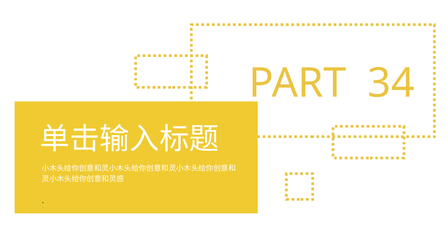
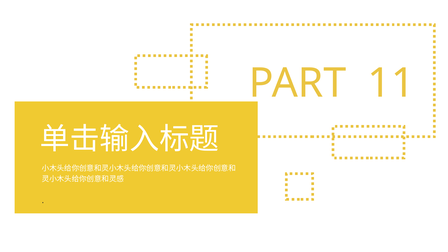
34: 34 -> 11
